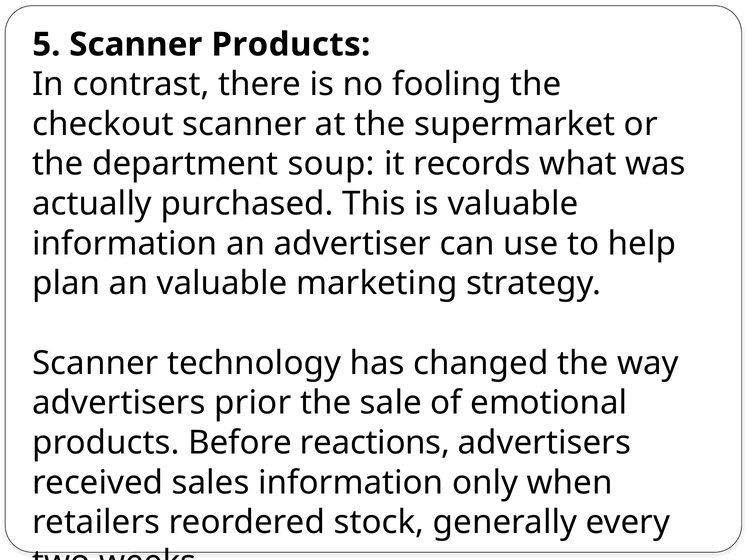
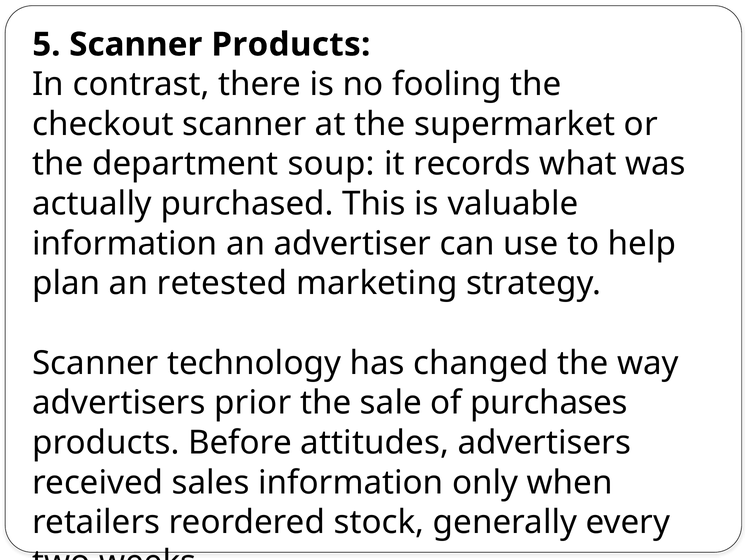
an valuable: valuable -> retested
emotional: emotional -> purchases
reactions: reactions -> attitudes
